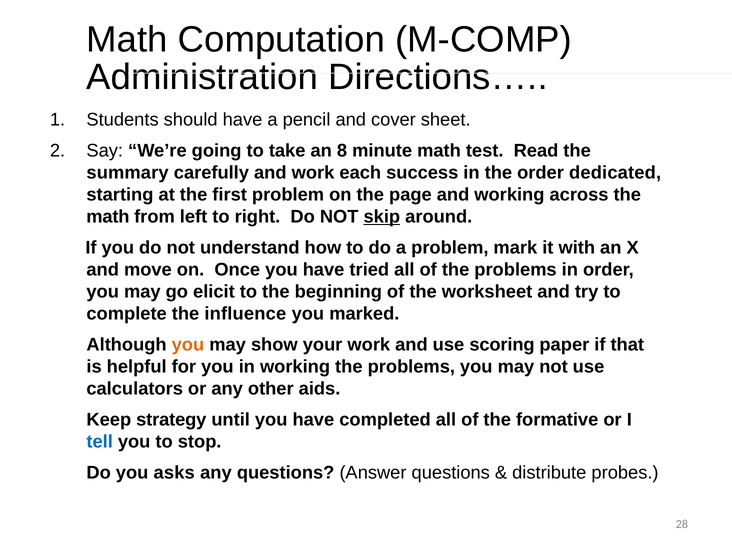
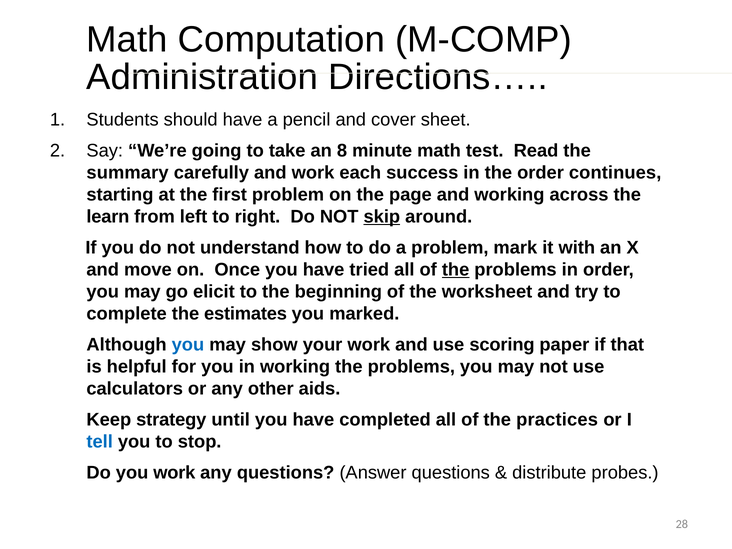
dedicated: dedicated -> continues
math at (108, 217): math -> learn
the at (456, 270) underline: none -> present
influence: influence -> estimates
you at (188, 345) colour: orange -> blue
formative: formative -> practices
you asks: asks -> work
